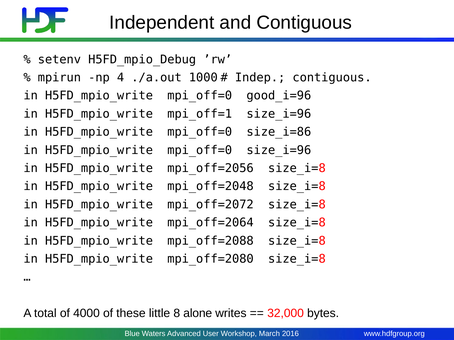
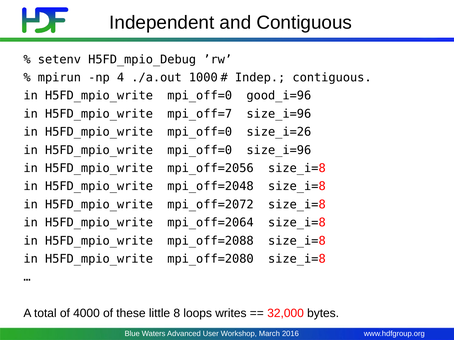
mpi_off=1: mpi_off=1 -> mpi_off=7
size_i=86: size_i=86 -> size_i=26
alone: alone -> loops
